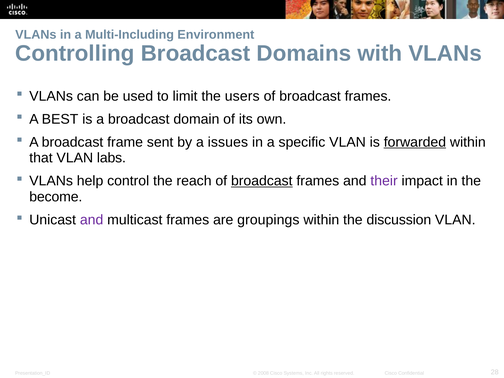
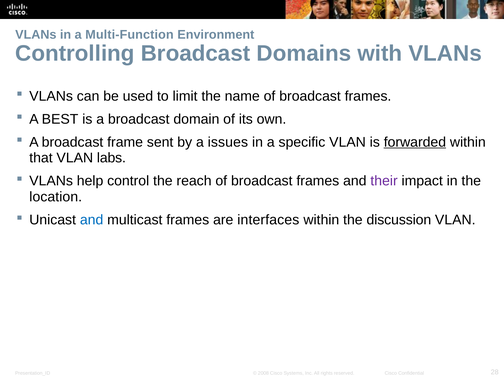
Multi-Including: Multi-Including -> Multi-Function
users: users -> name
broadcast at (262, 181) underline: present -> none
become: become -> location
and at (92, 220) colour: purple -> blue
groupings: groupings -> interfaces
